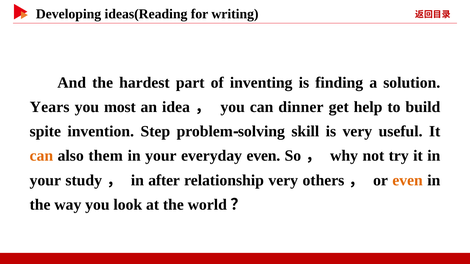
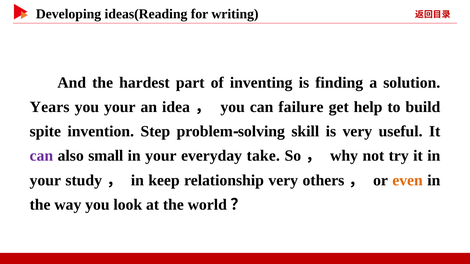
you most: most -> your
dinner: dinner -> failure
can at (41, 156) colour: orange -> purple
them: them -> small
everyday even: even -> take
after: after -> keep
